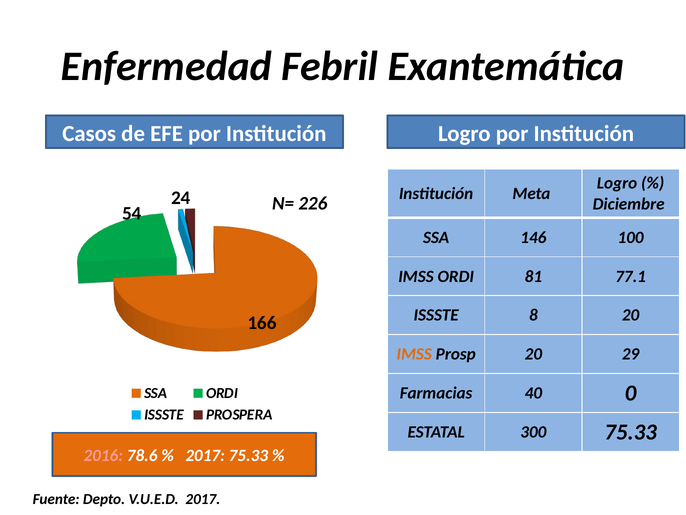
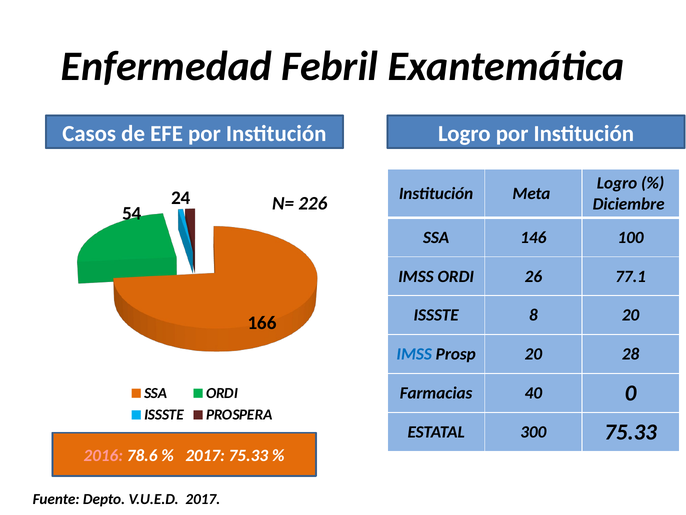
81: 81 -> 26
IMSS at (414, 354) colour: orange -> blue
29: 29 -> 28
